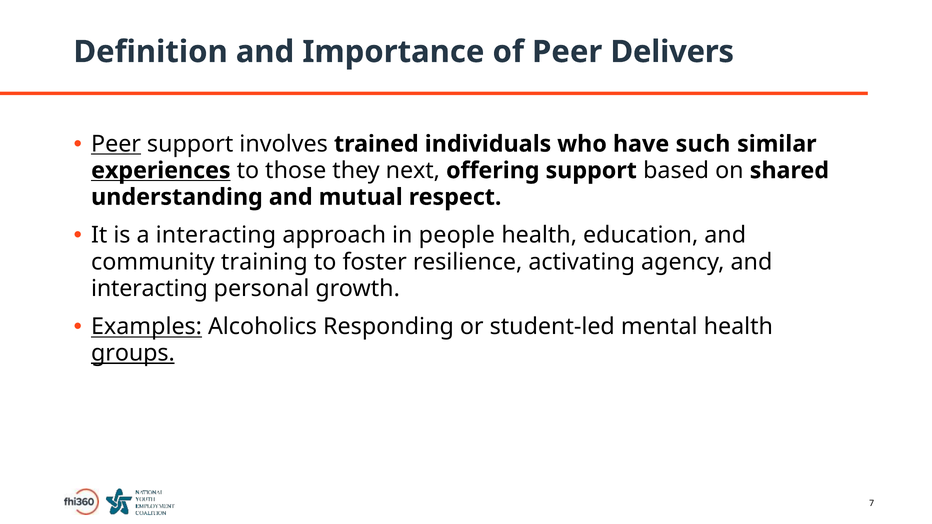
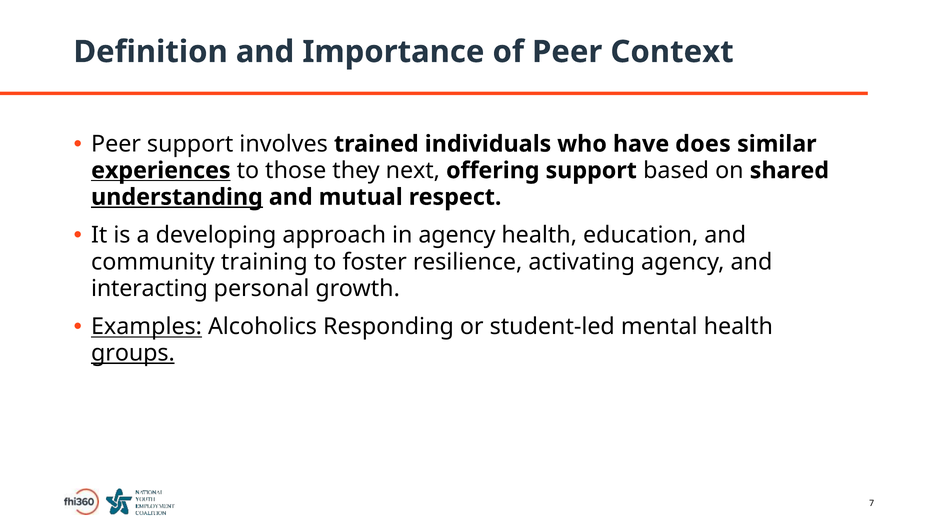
Delivers: Delivers -> Context
Peer at (116, 144) underline: present -> none
such: such -> does
understanding underline: none -> present
a interacting: interacting -> developing
in people: people -> agency
